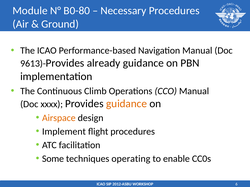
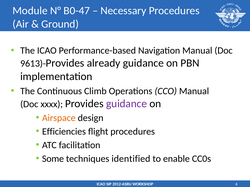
B0-80: B0-80 -> B0-47
guidance at (127, 104) colour: orange -> purple
Implement: Implement -> Efficiencies
operating: operating -> identified
